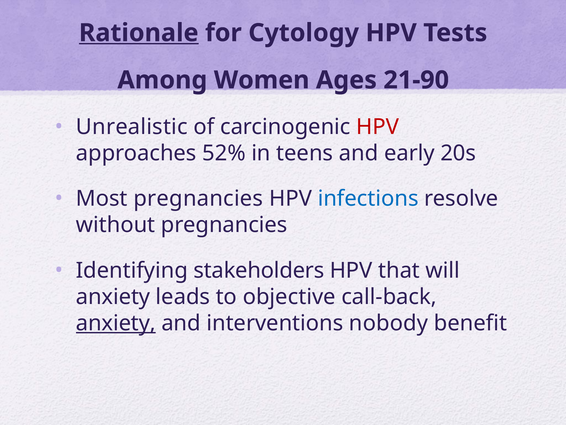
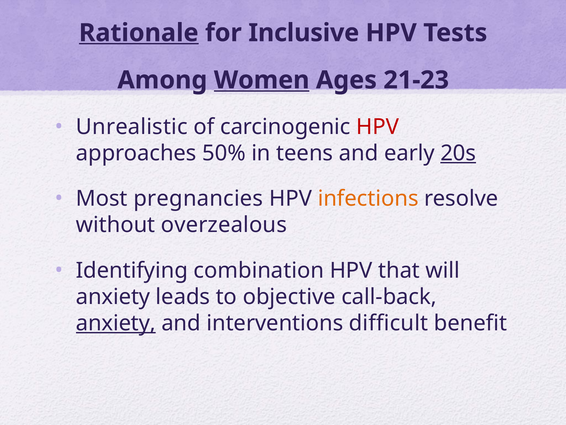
Cytology: Cytology -> Inclusive
Women underline: none -> present
21-90: 21-90 -> 21-23
52%: 52% -> 50%
20s underline: none -> present
infections colour: blue -> orange
without pregnancies: pregnancies -> overzealous
stakeholders: stakeholders -> combination
nobody: nobody -> difficult
